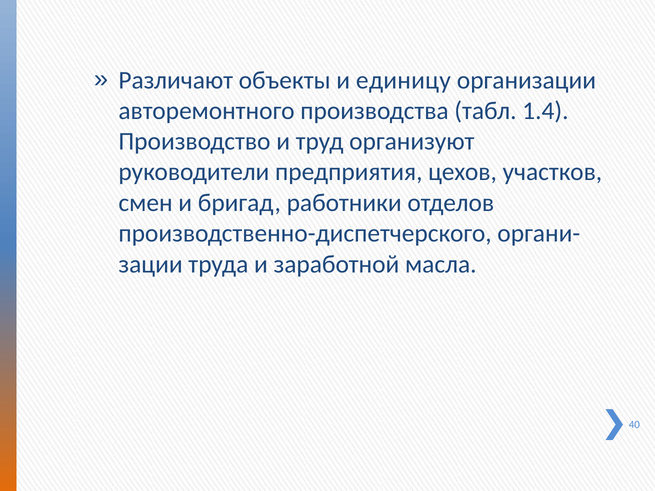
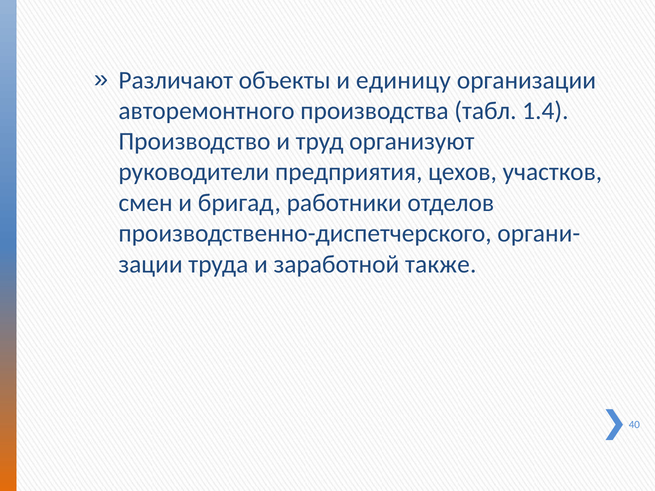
масла: масла -> также
